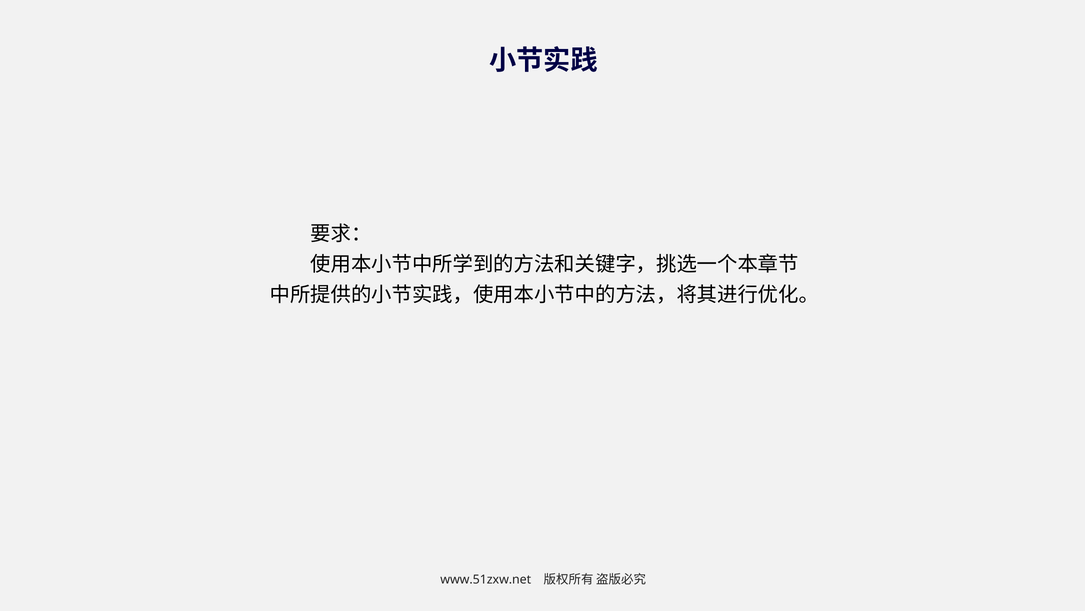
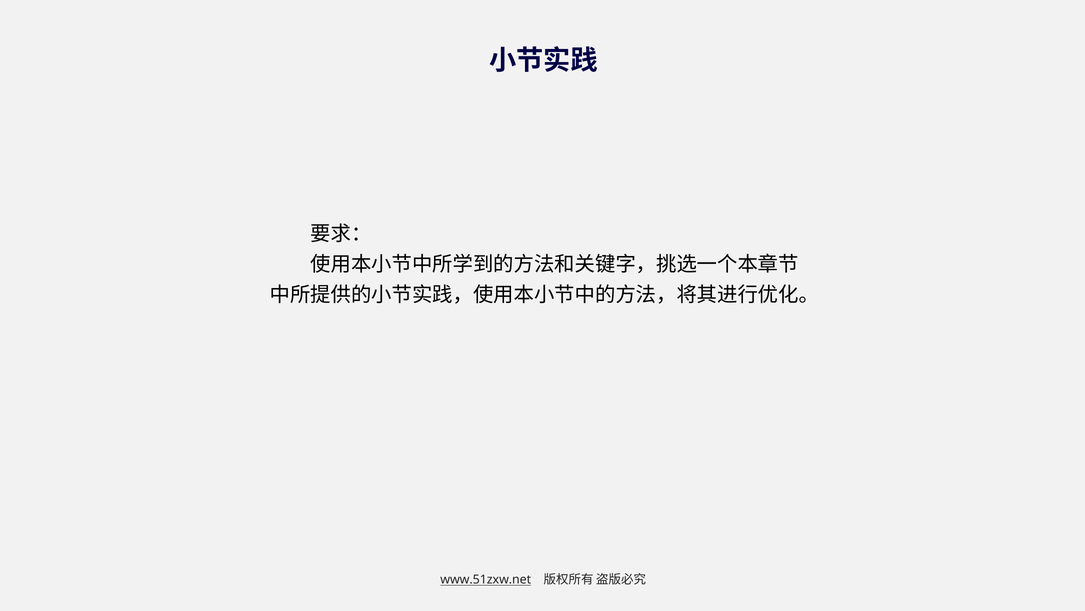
www.51zxw.net underline: none -> present
